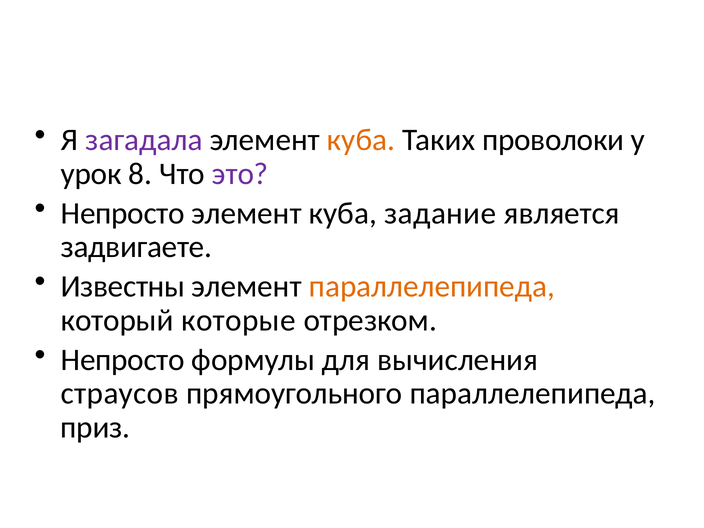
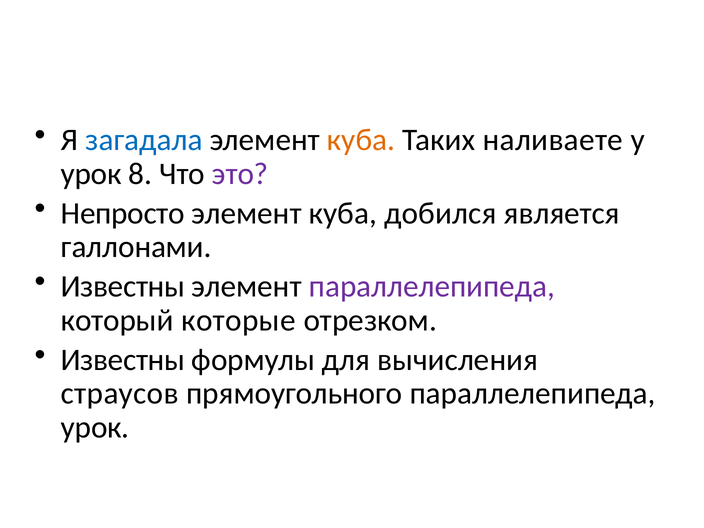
загадала colour: purple -> blue
проволоки: проволоки -> наливаете
задание: задание -> добился
задвигаете: задвигаете -> галлонами
параллелепипеда at (432, 286) colour: orange -> purple
Непросто at (123, 360): Непросто -> Известны
приз at (95, 427): приз -> урок
